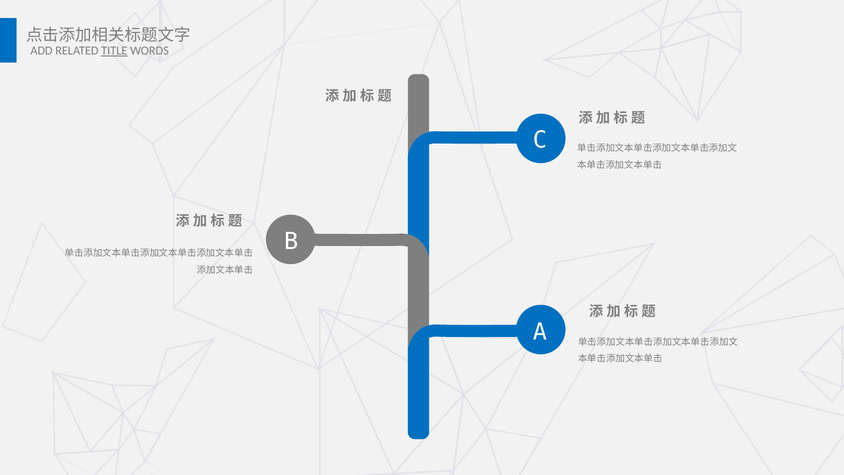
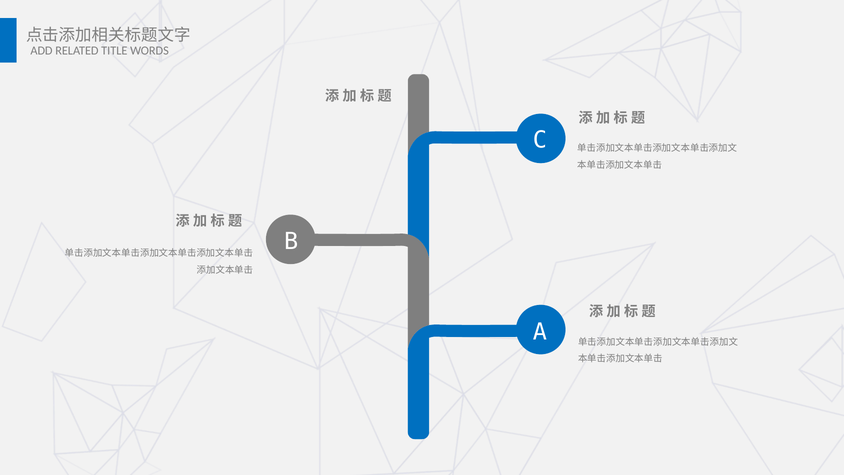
TITLE underline: present -> none
